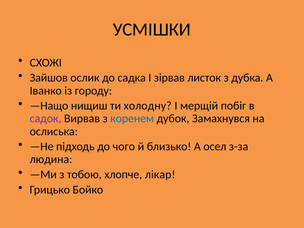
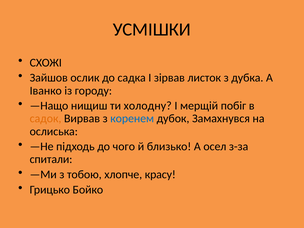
садок colour: purple -> orange
людина: людина -> спитали
лікар: лікар -> красу
